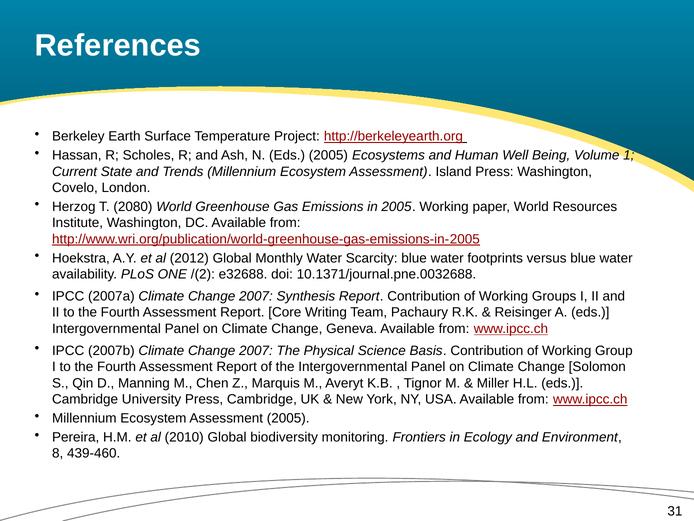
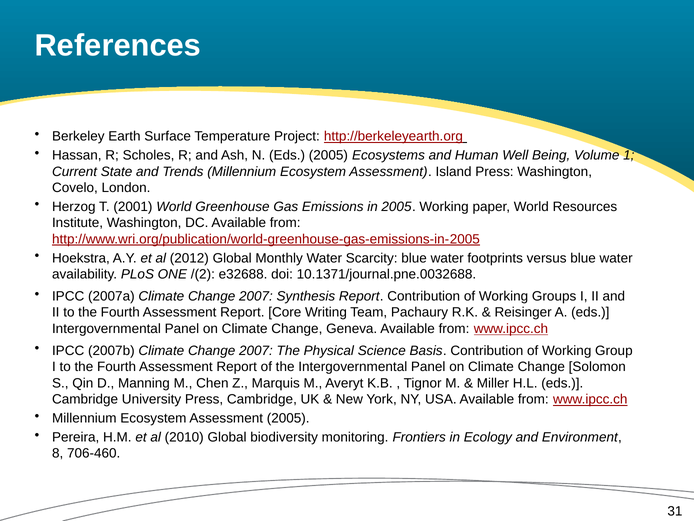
2080: 2080 -> 2001
439-460: 439-460 -> 706-460
